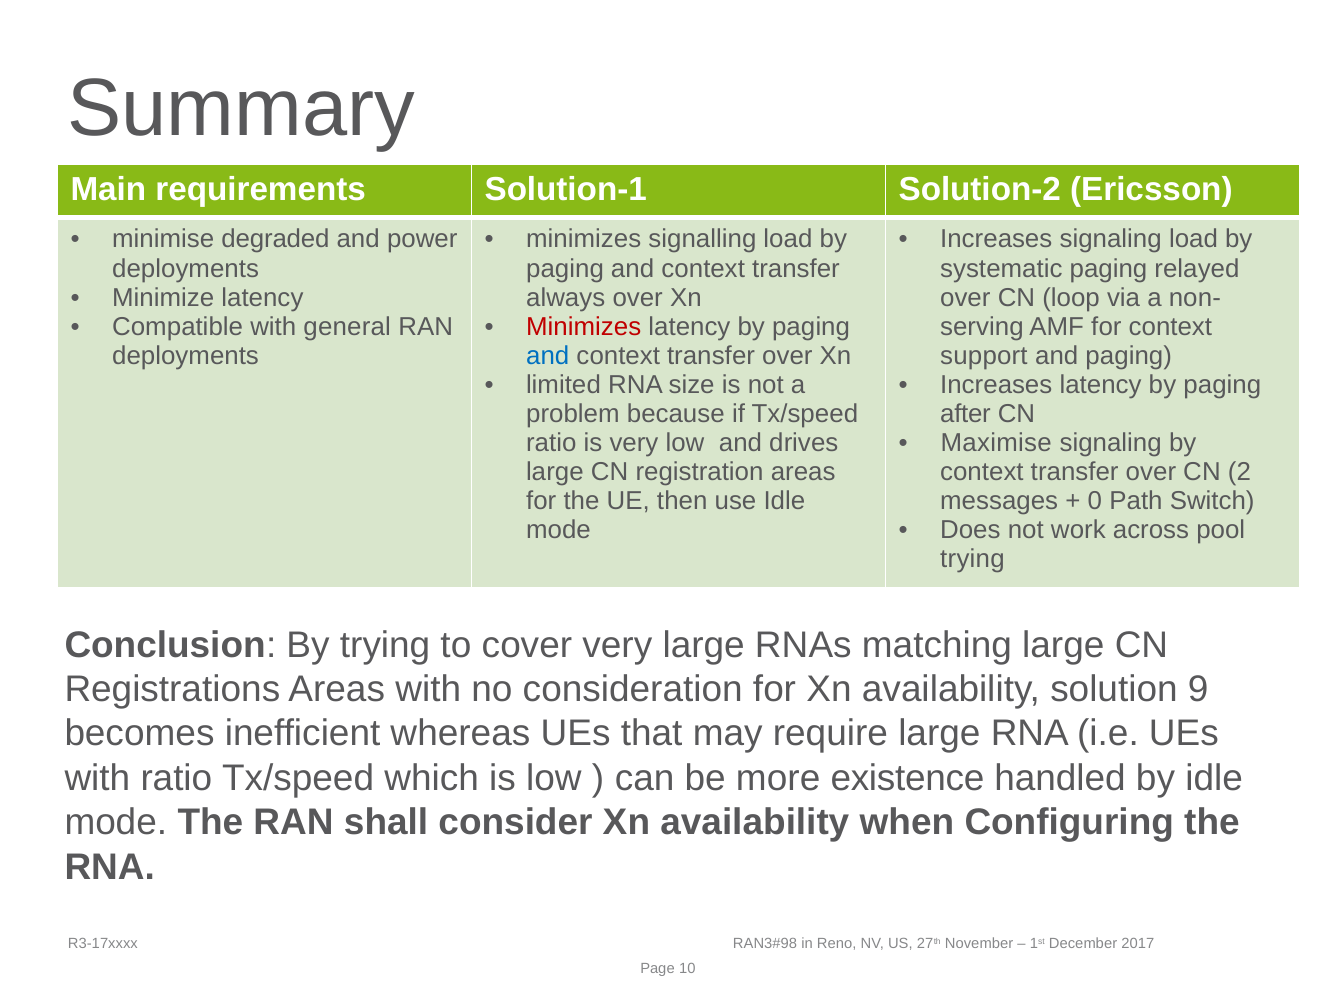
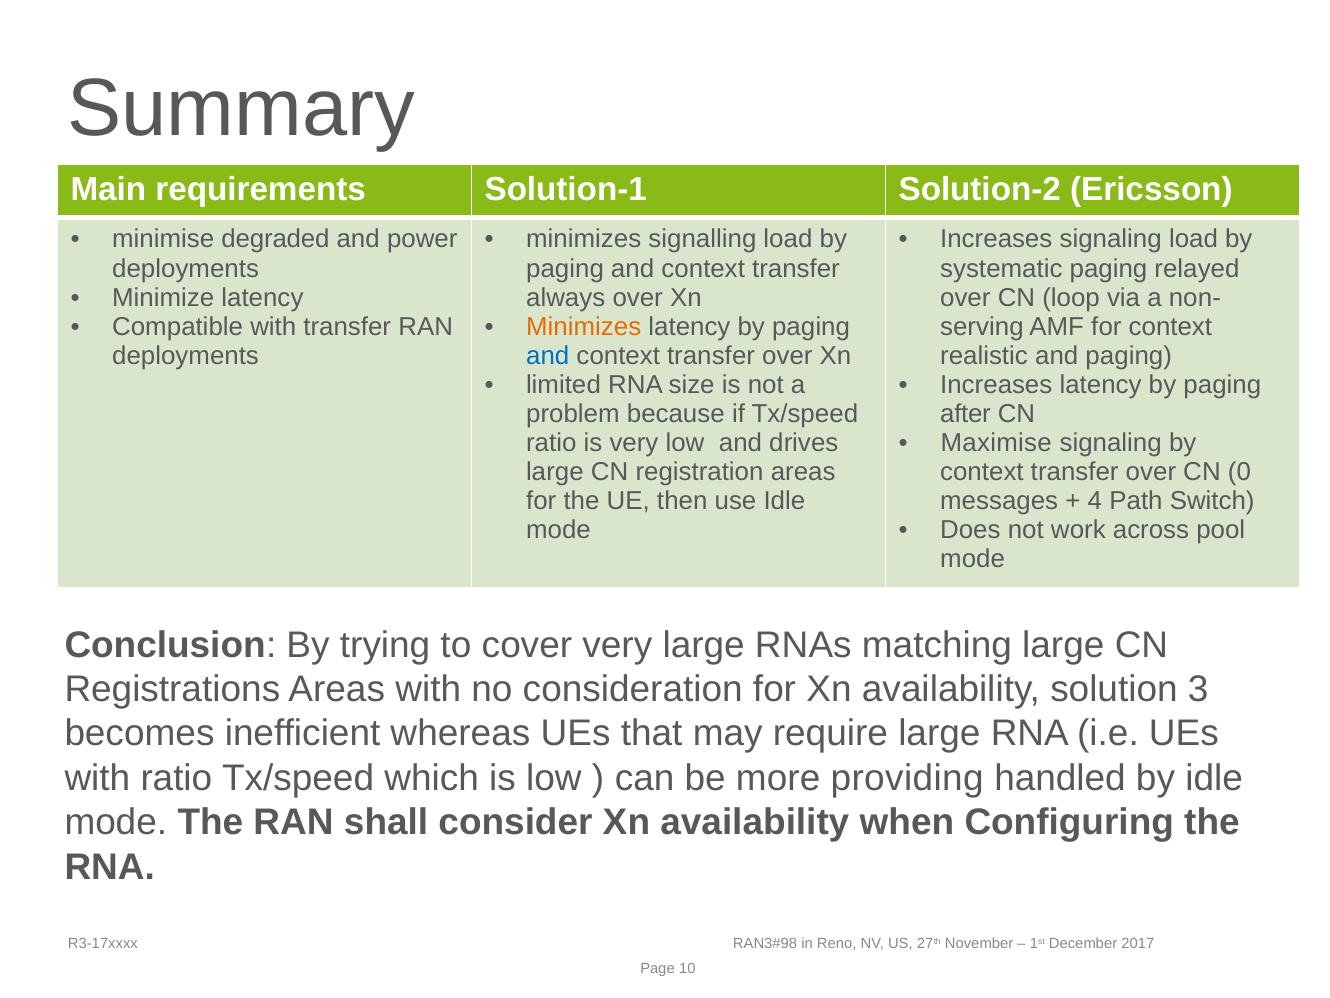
with general: general -> transfer
Minimizes at (584, 326) colour: red -> orange
support: support -> realistic
2: 2 -> 0
0: 0 -> 4
trying at (972, 559): trying -> mode
9: 9 -> 3
existence: existence -> providing
